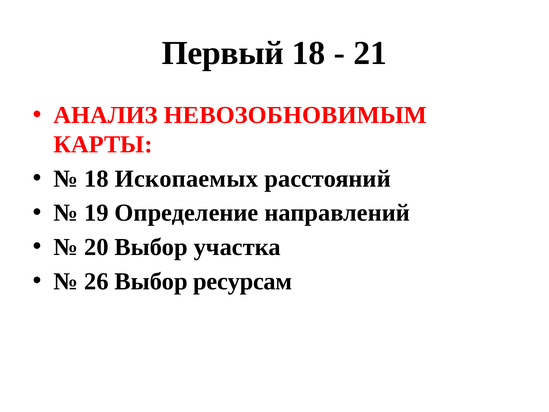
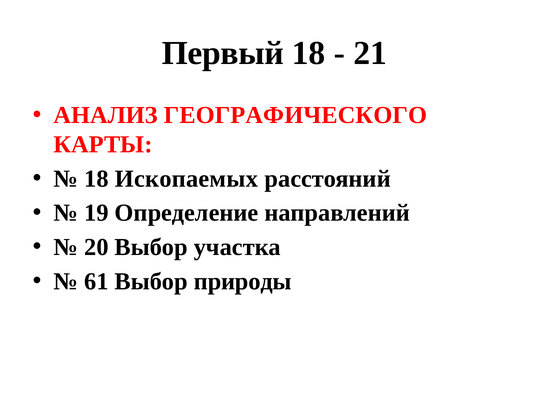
НЕВОЗОБНОВИМЫМ: НЕВОЗОБНОВИМЫМ -> ГЕОГРАФИЧЕСКОГО
26: 26 -> 61
ресурсам: ресурсам -> природы
